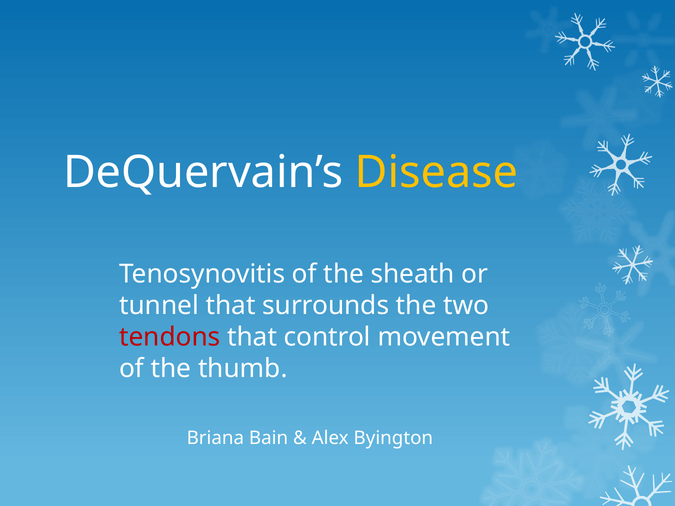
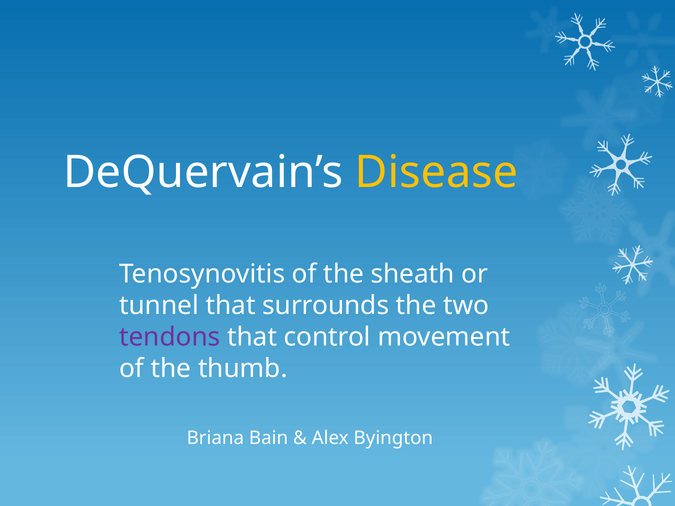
tendons colour: red -> purple
